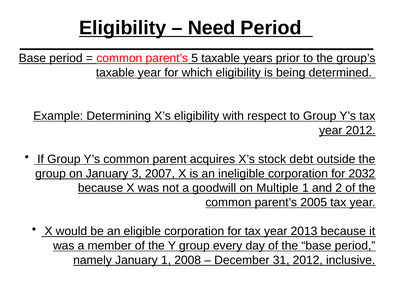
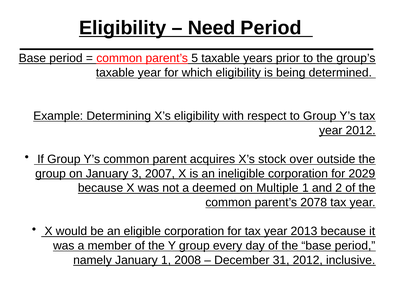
debt: debt -> over
2032: 2032 -> 2029
goodwill: goodwill -> deemed
2005: 2005 -> 2078
